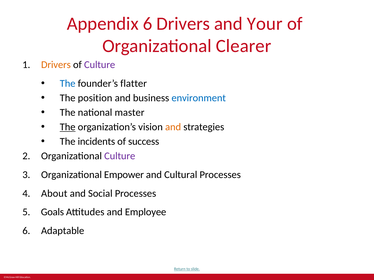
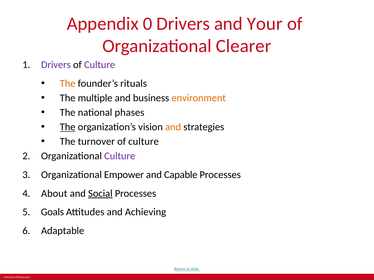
Appendix 6: 6 -> 0
Drivers at (56, 65) colour: orange -> purple
The at (68, 84) colour: blue -> orange
flatter: flatter -> rituals
position: position -> multiple
environment colour: blue -> orange
master: master -> phases
incidents: incidents -> turnover
success at (144, 142): success -> culture
Cultural: Cultural -> Capable
Social underline: none -> present
Employee: Employee -> Achieving
